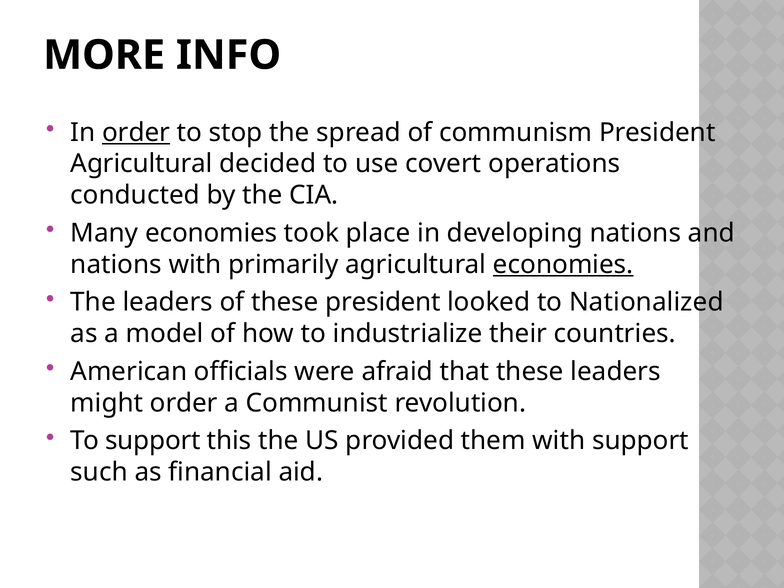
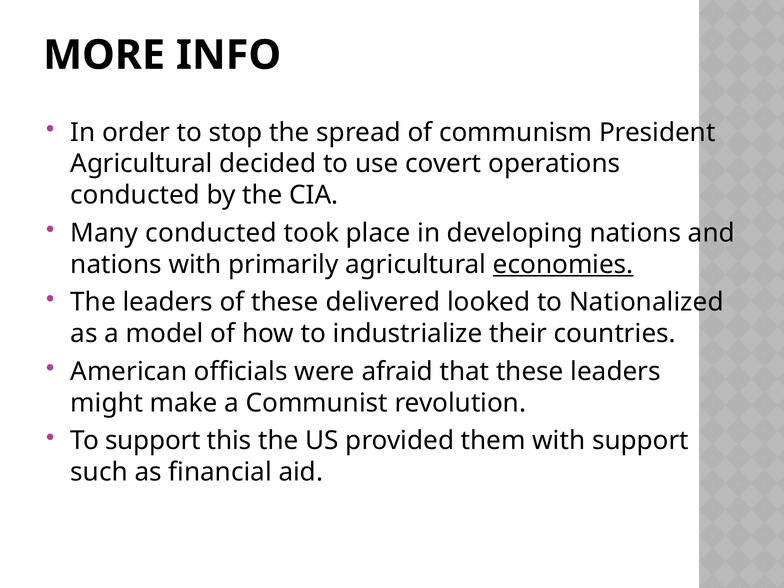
order at (136, 132) underline: present -> none
Many economies: economies -> conducted
these president: president -> delivered
might order: order -> make
